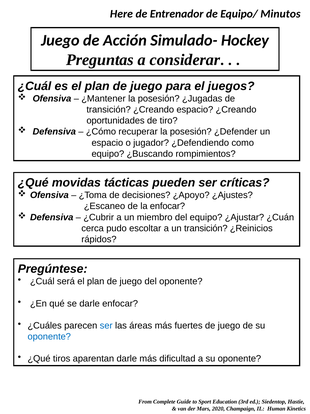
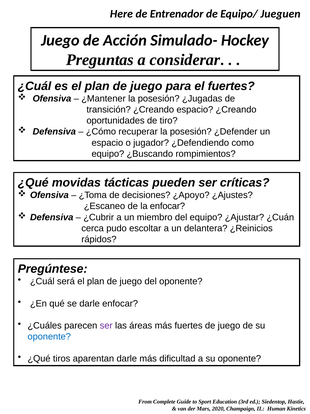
Minutos: Minutos -> Jueguen
el juegos: juegos -> fuertes
un transición: transición -> delantera
ser at (106, 325) colour: blue -> purple
